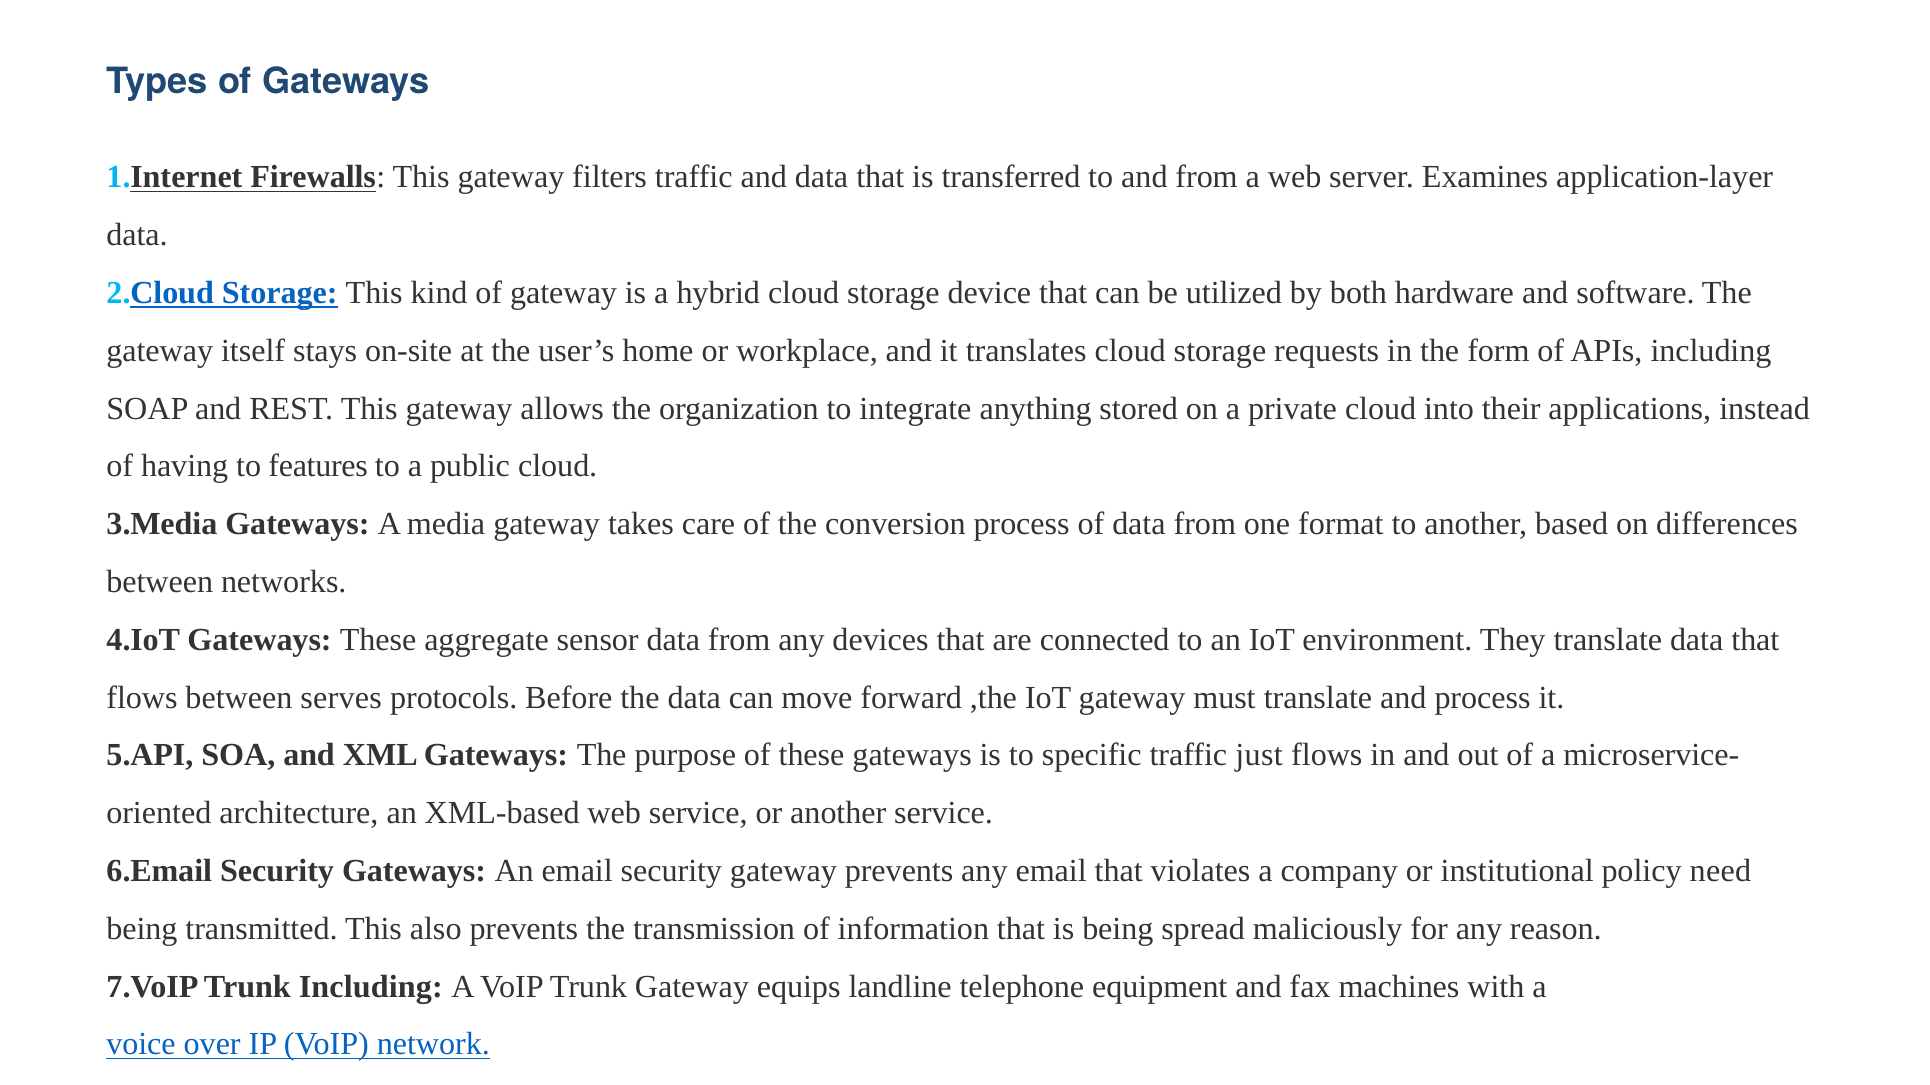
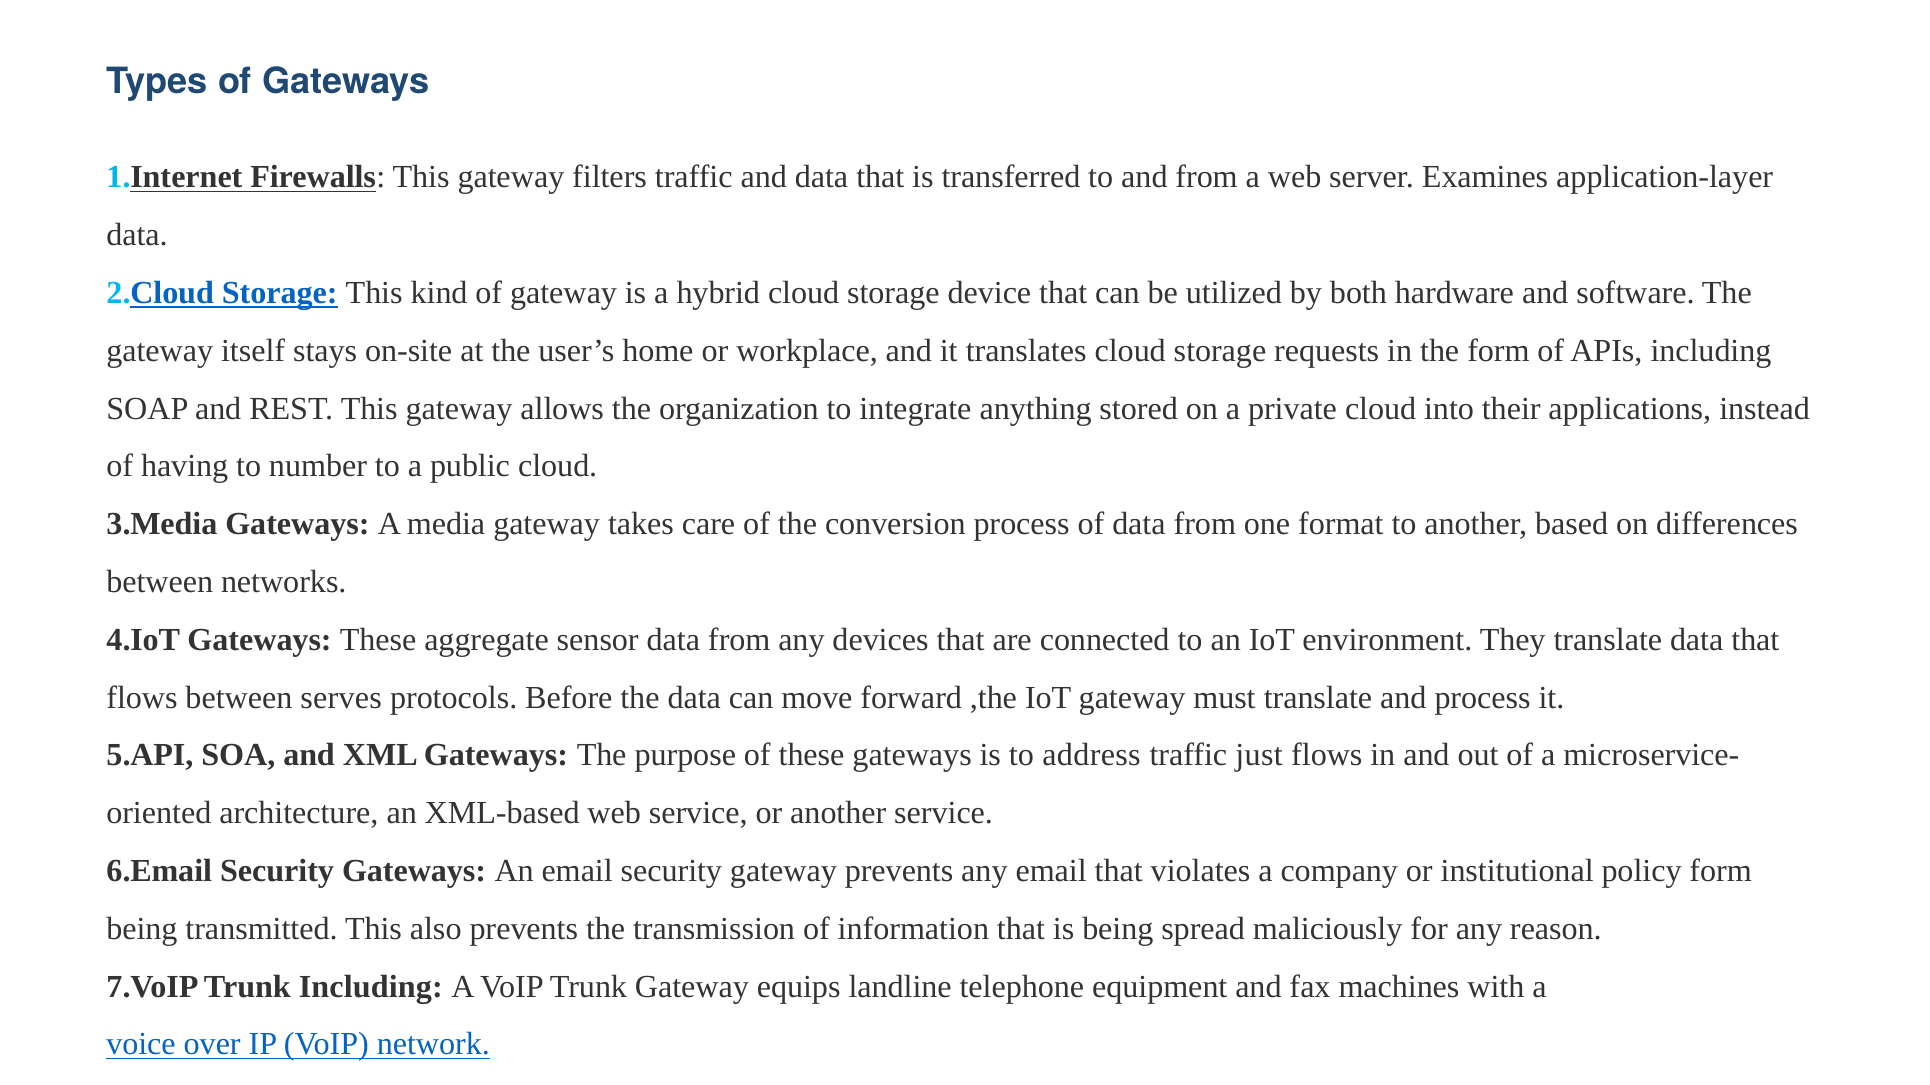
features: features -> number
specific: specific -> address
policy need: need -> form
